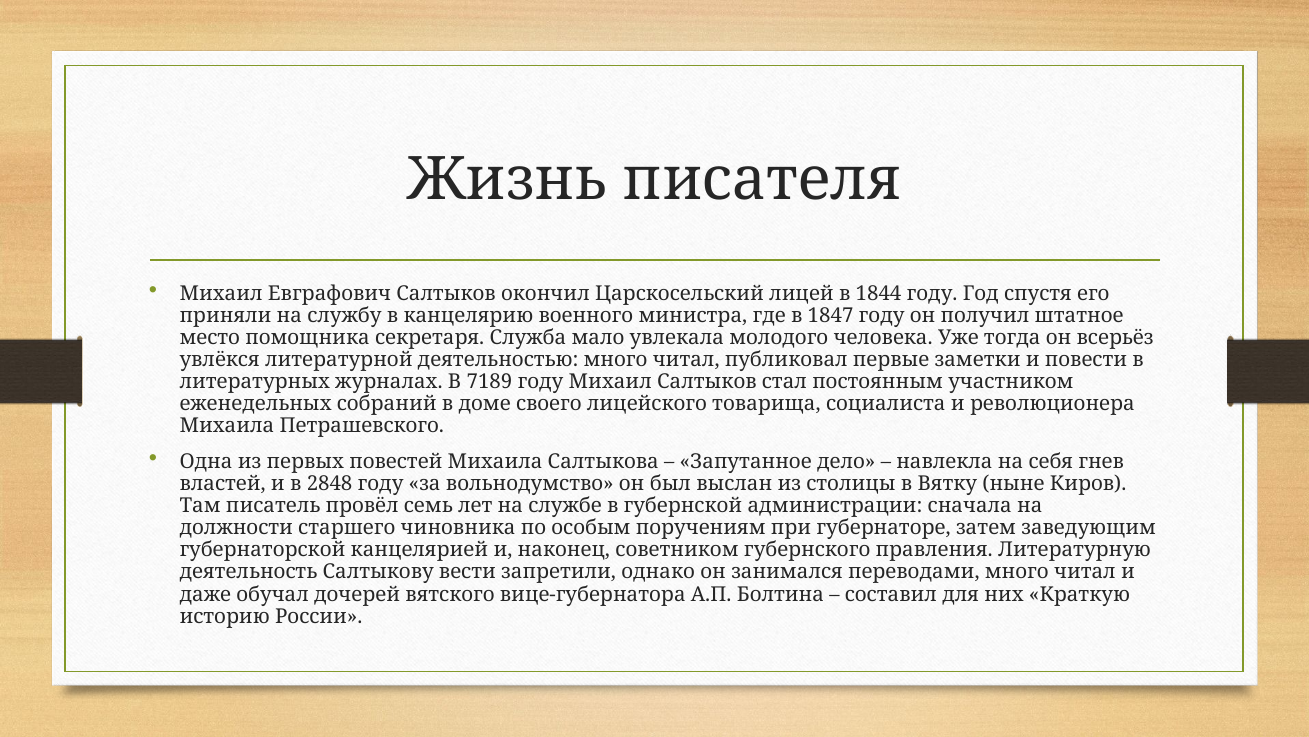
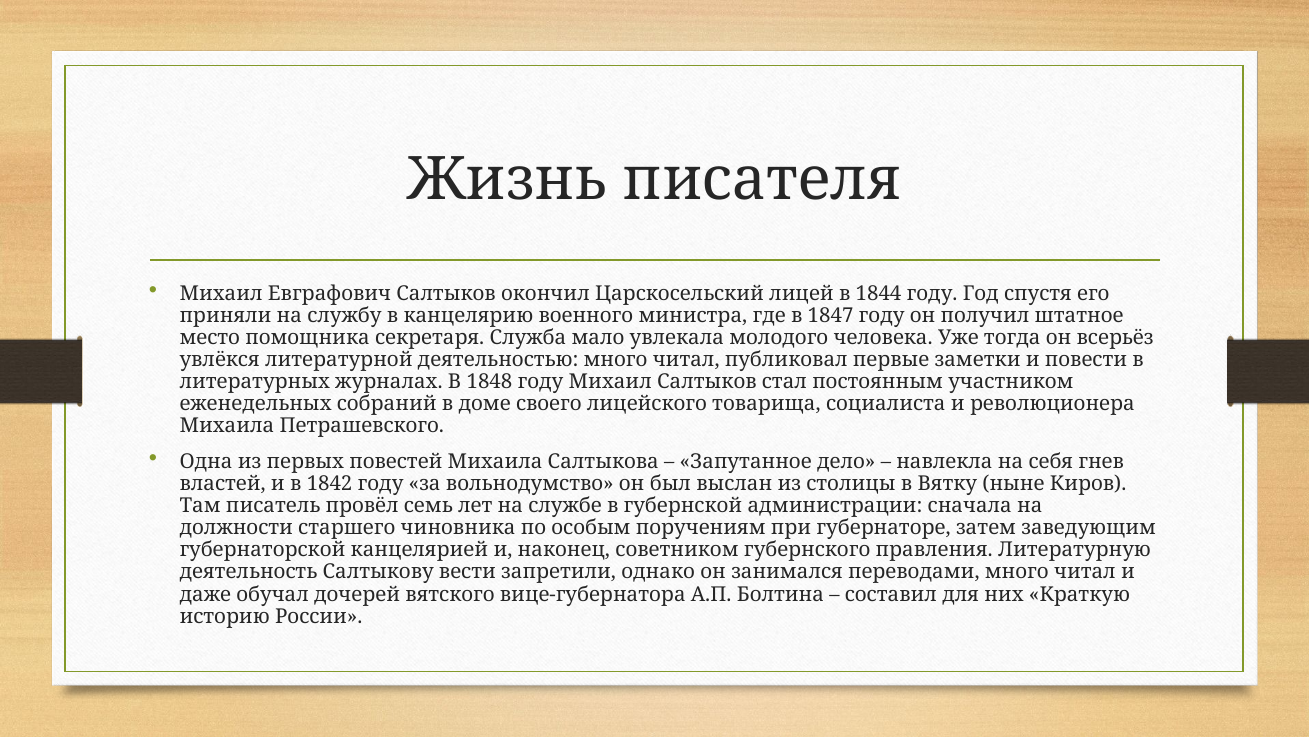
7189: 7189 -> 1848
2848: 2848 -> 1842
